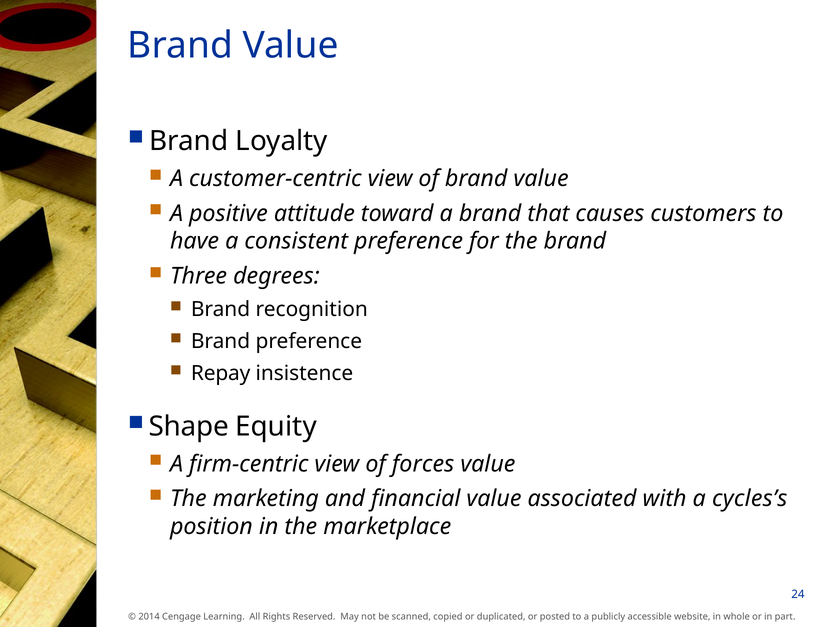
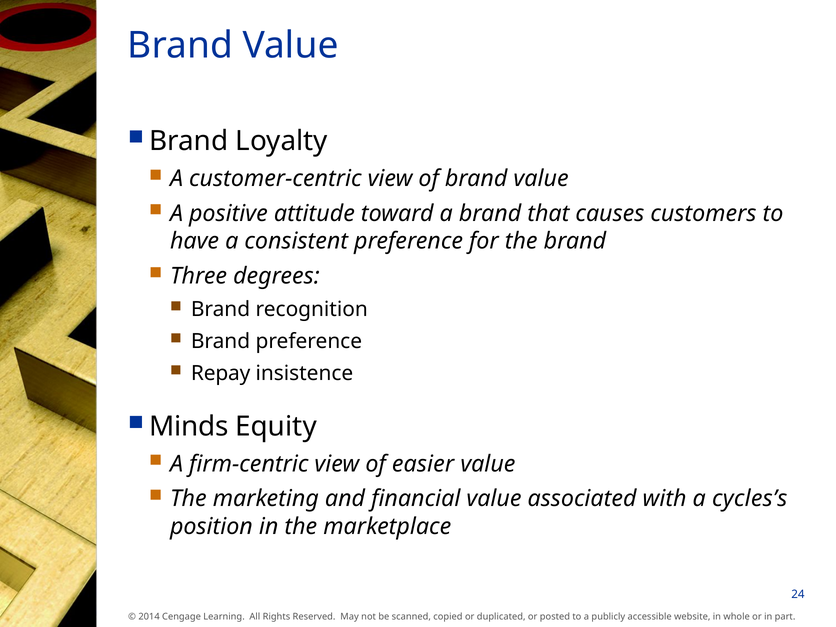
Shape: Shape -> Minds
forces: forces -> easier
